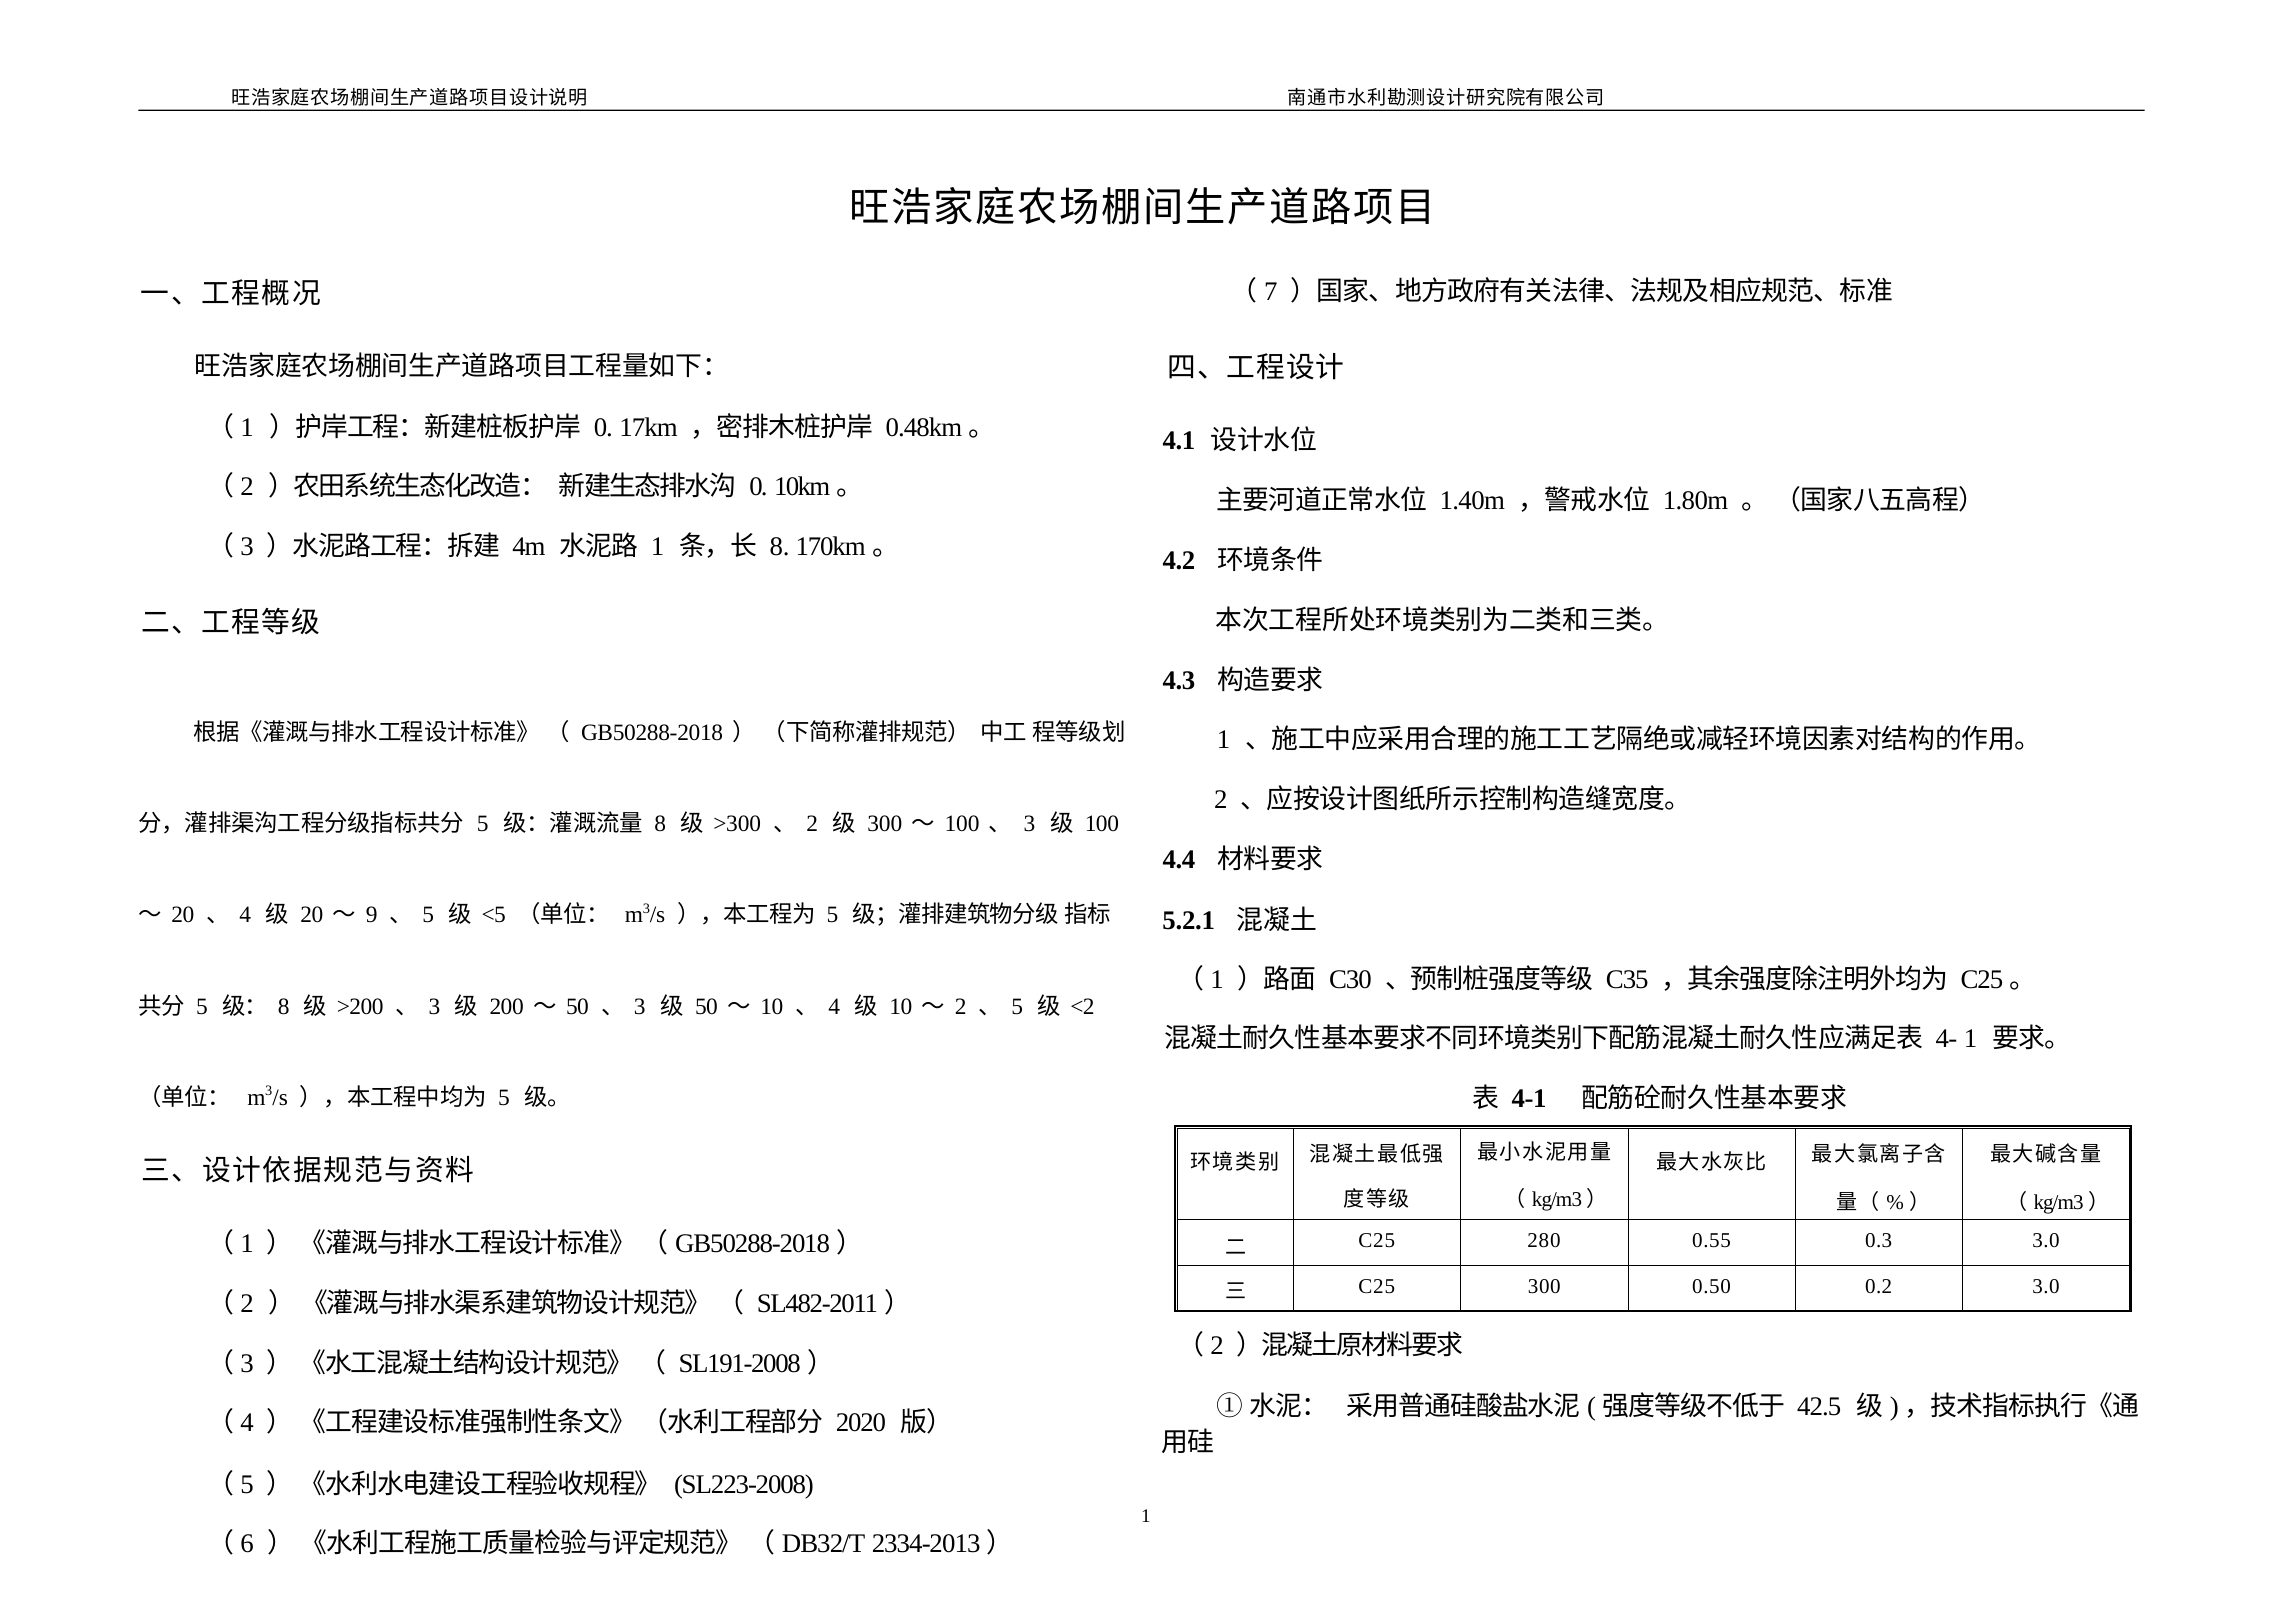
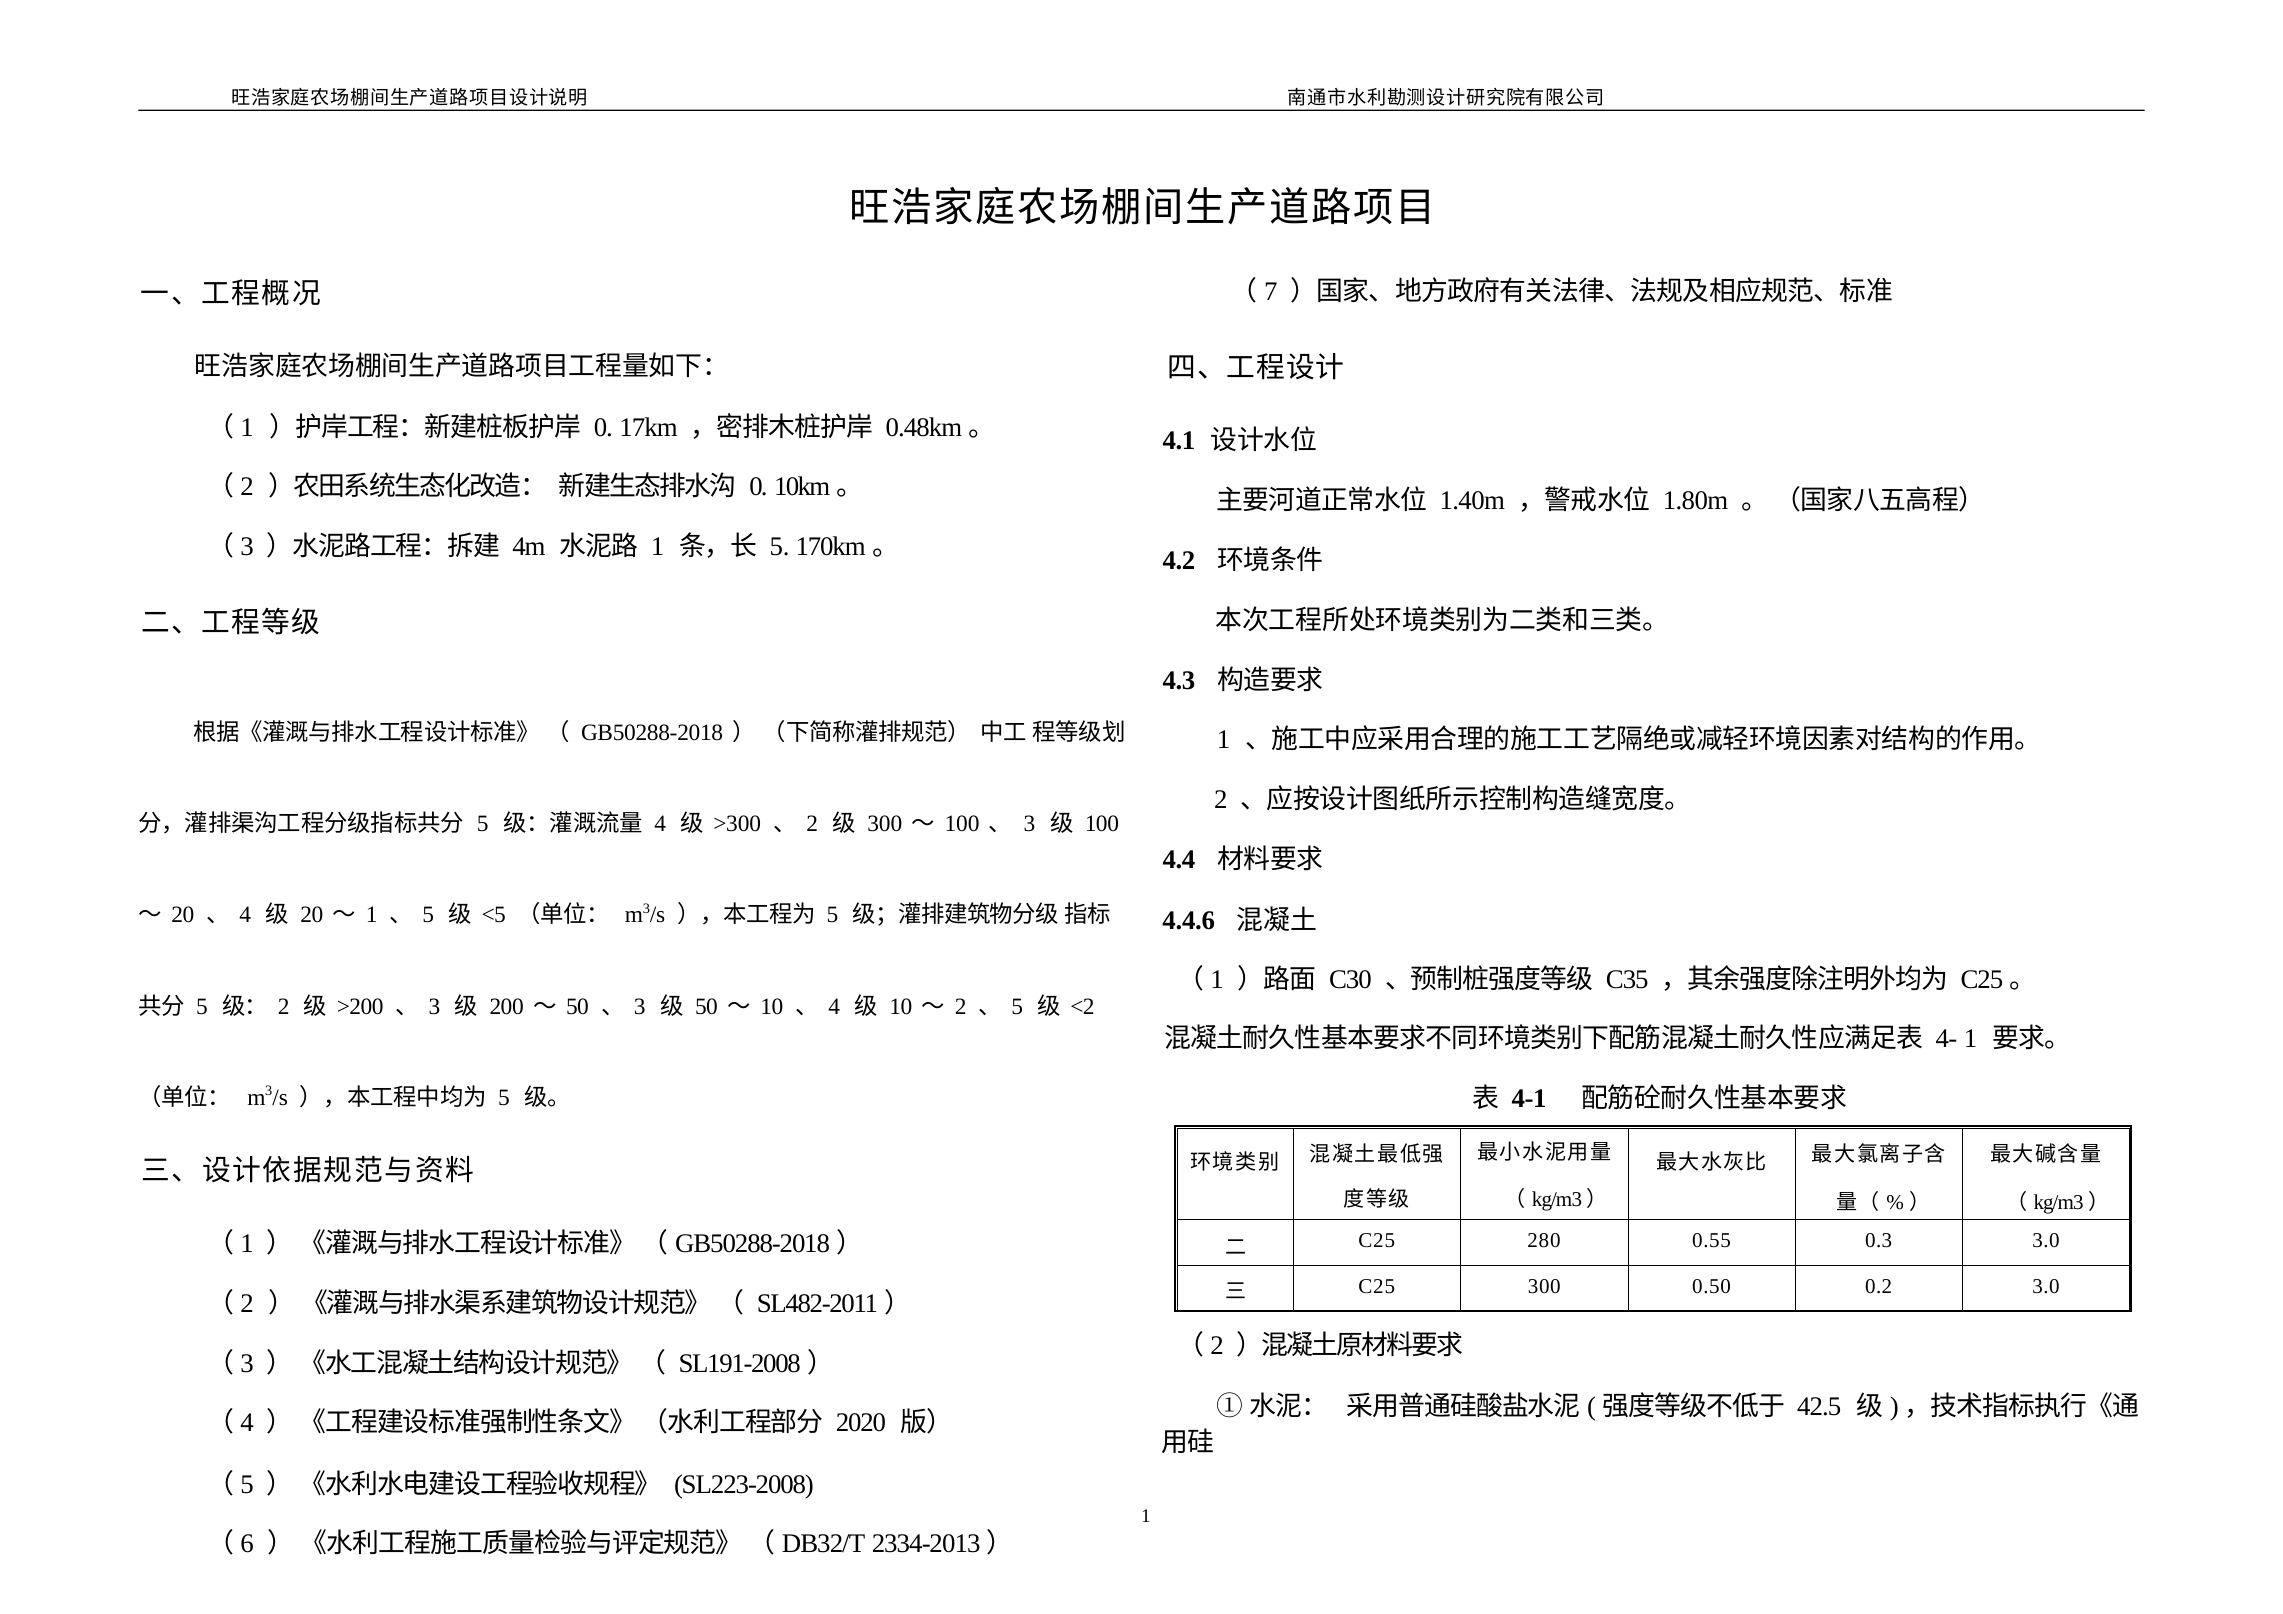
8 at (780, 547): 8 -> 5
8 at (660, 824): 8 -> 4
9 at (372, 915): 9 -> 1
5.2.1: 5.2.1 -> 4.4.6
8 at (284, 1006): 8 -> 2
